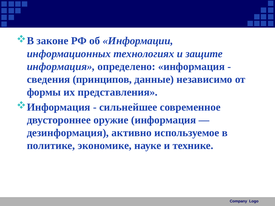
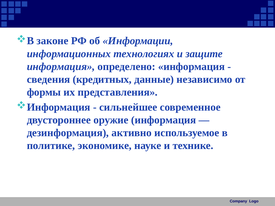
принципов: принципов -> кредитных
